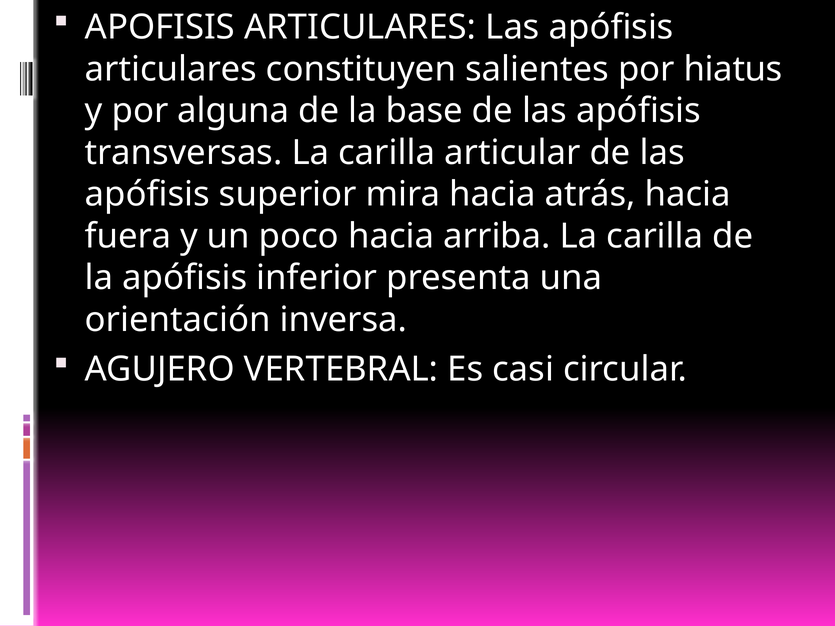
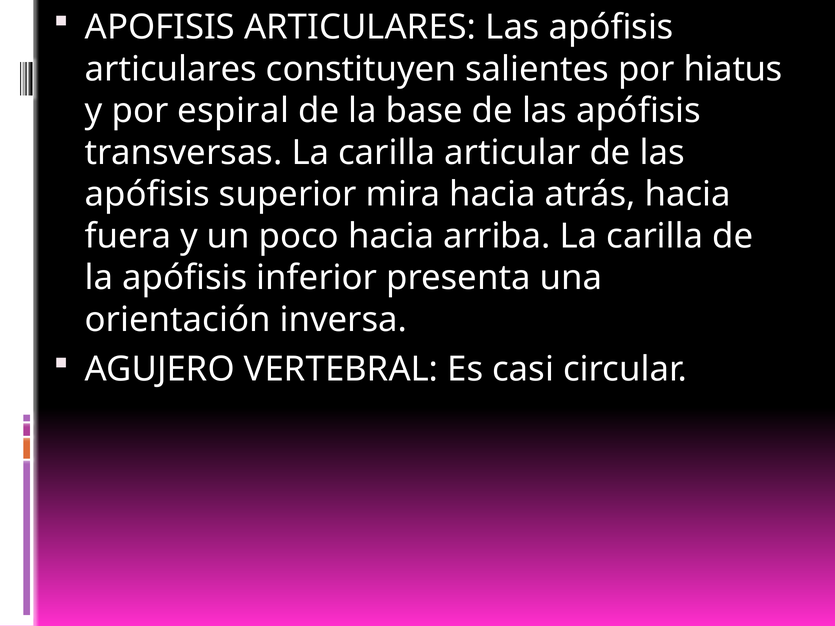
alguna: alguna -> espiral
